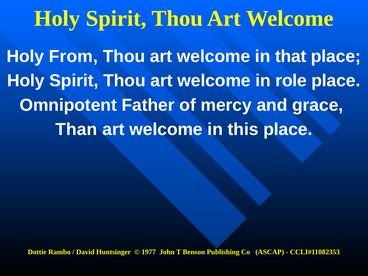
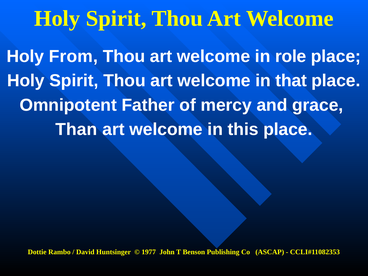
that: that -> role
role: role -> that
